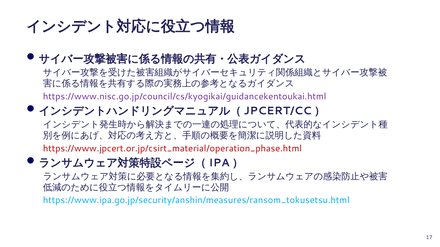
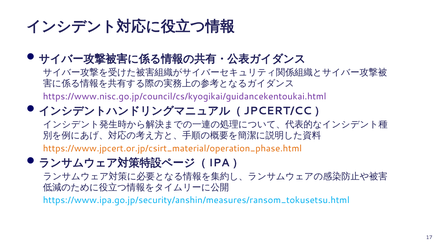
https://www.jpcert.or.jp/csirt_material/operation_phase.html colour: red -> orange
